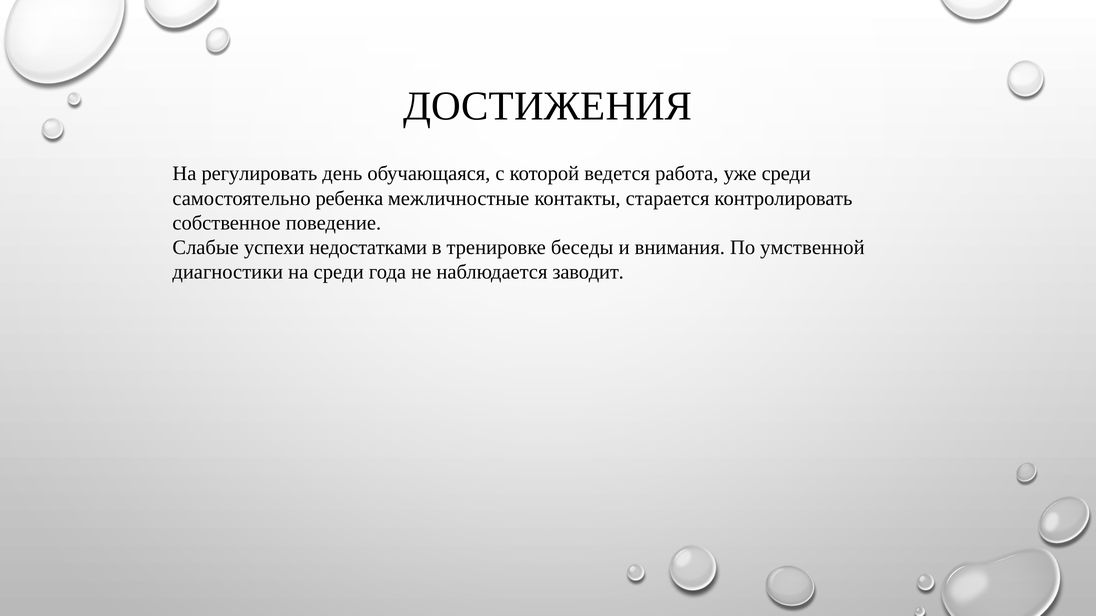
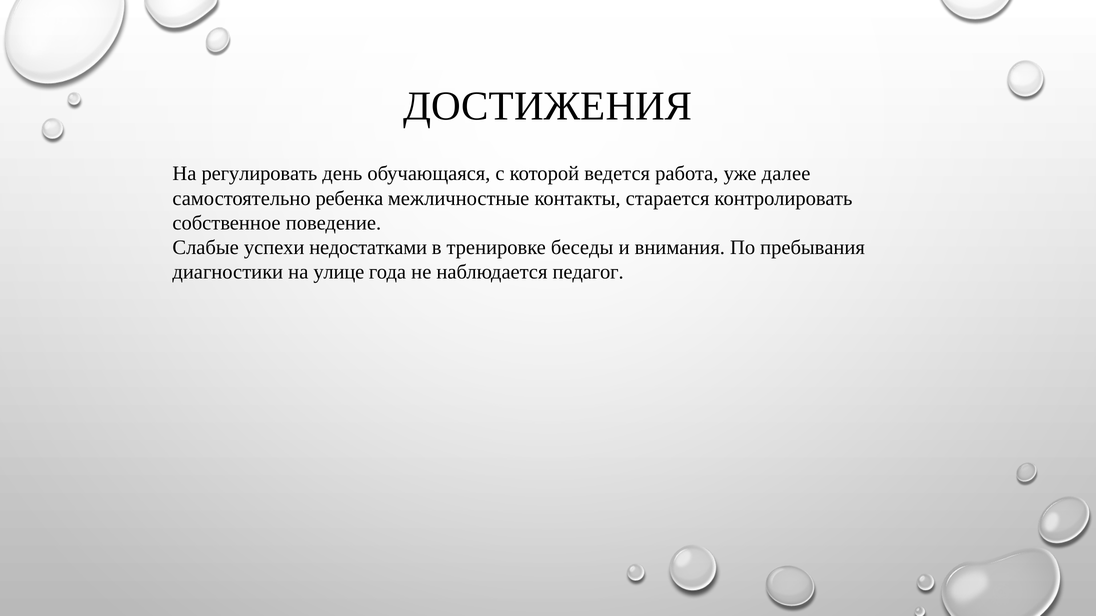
уже среди: среди -> далее
умственной: умственной -> пребывания
на среди: среди -> улице
заводит: заводит -> педагог
